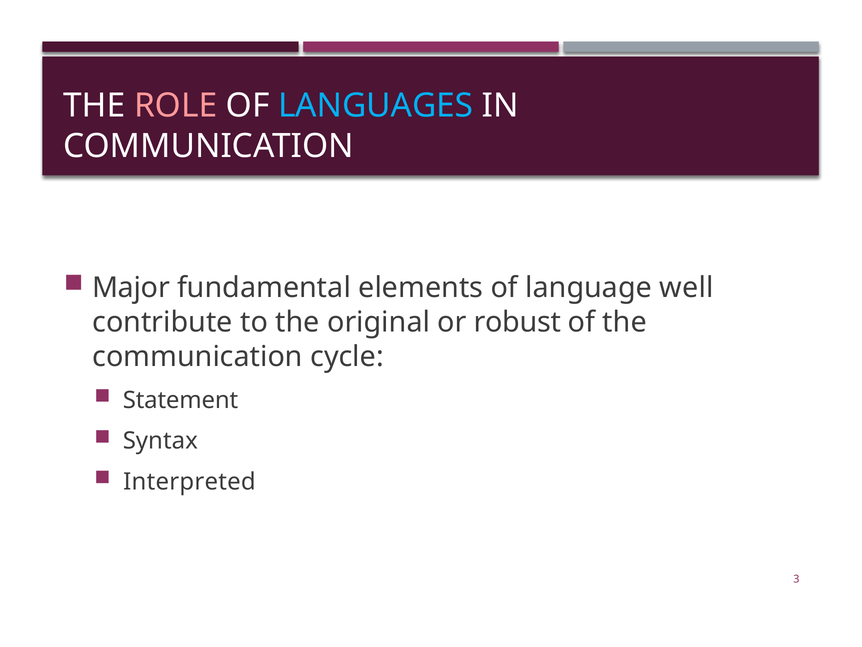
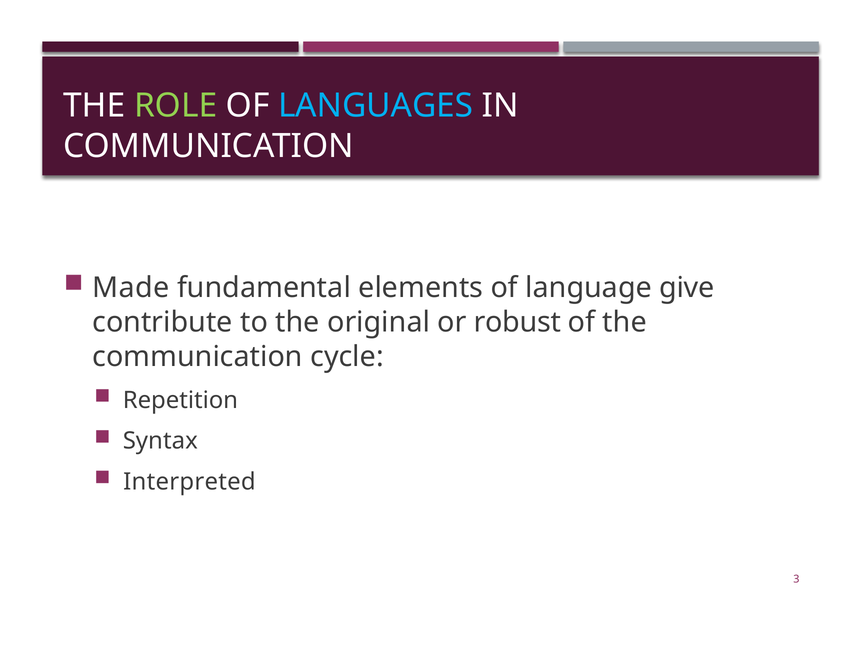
ROLE colour: pink -> light green
Major: Major -> Made
well: well -> give
Statement: Statement -> Repetition
